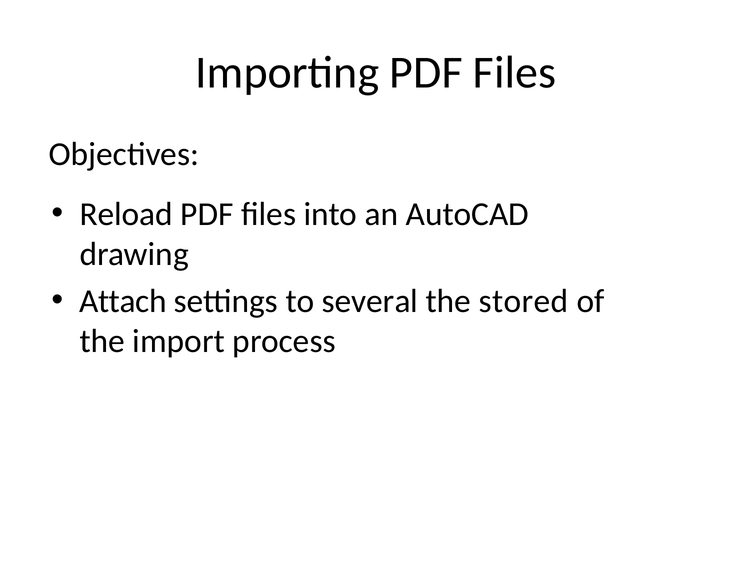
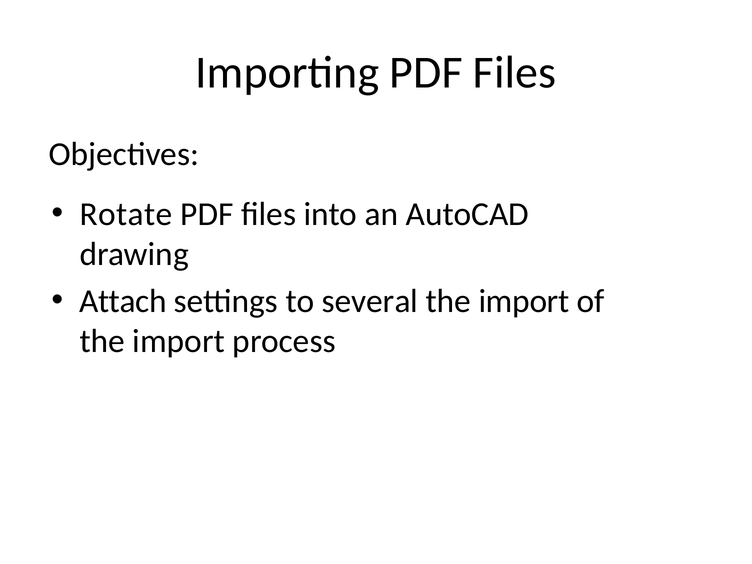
Reload: Reload -> Rotate
stored at (524, 301): stored -> import
